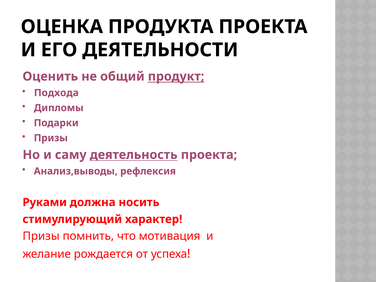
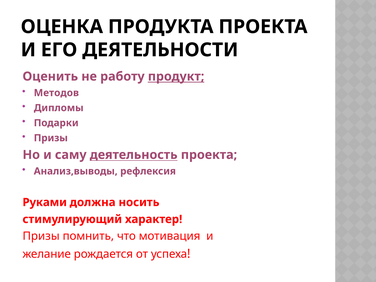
общий: общий -> работу
Подхода: Подхода -> Методов
